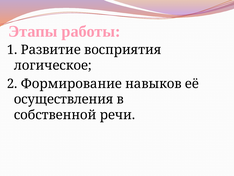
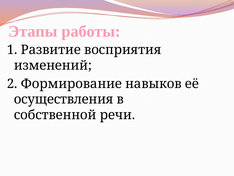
логическое: логическое -> изменений
